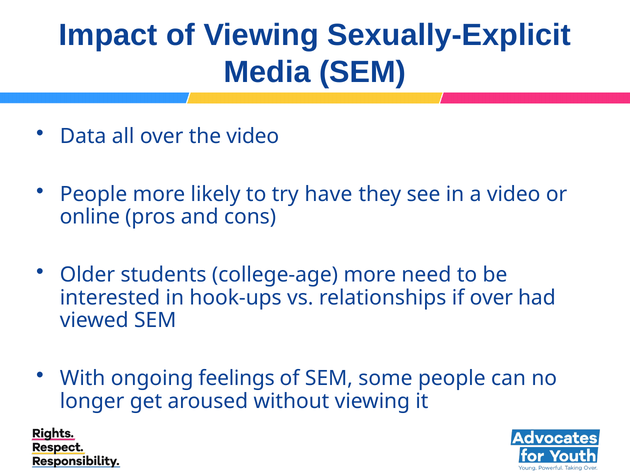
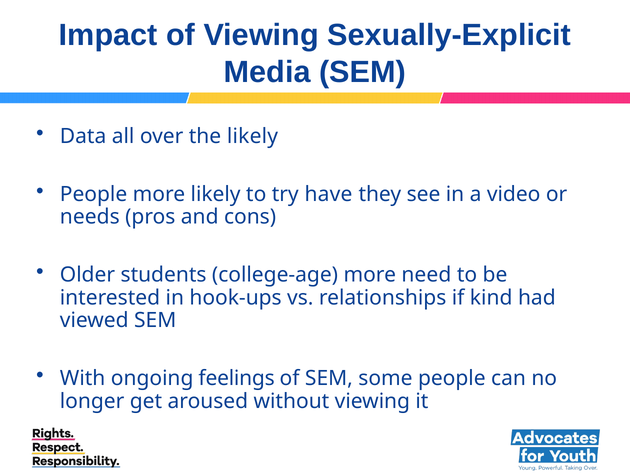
the video: video -> likely
online: online -> needs
if over: over -> kind
